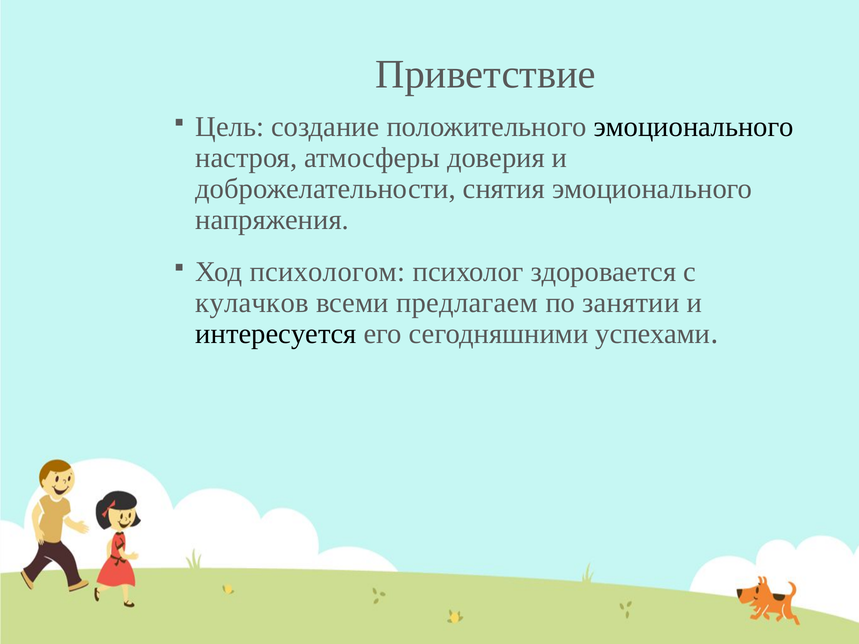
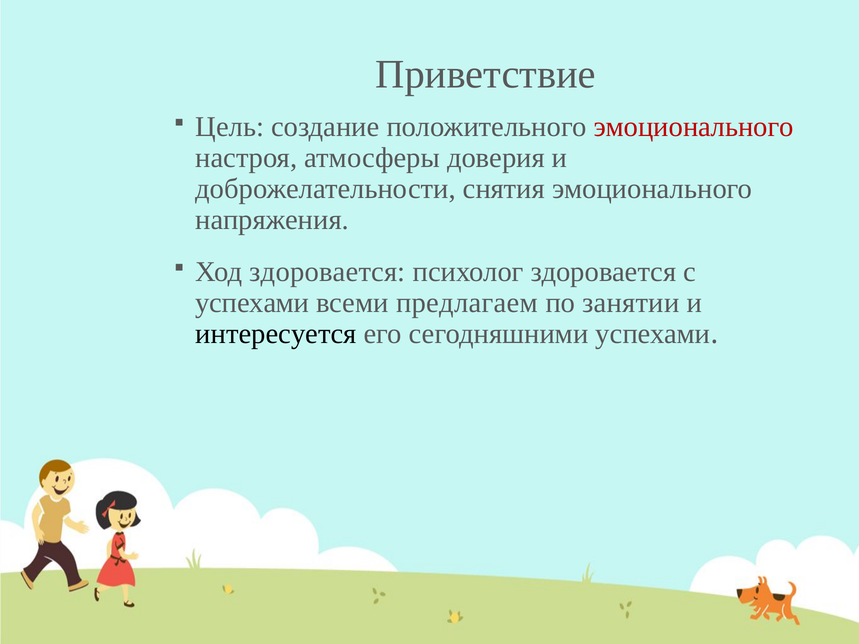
эмоционального at (694, 127) colour: black -> red
Ход психологом: психологом -> здоровается
кулачков at (252, 303): кулачков -> успехами
